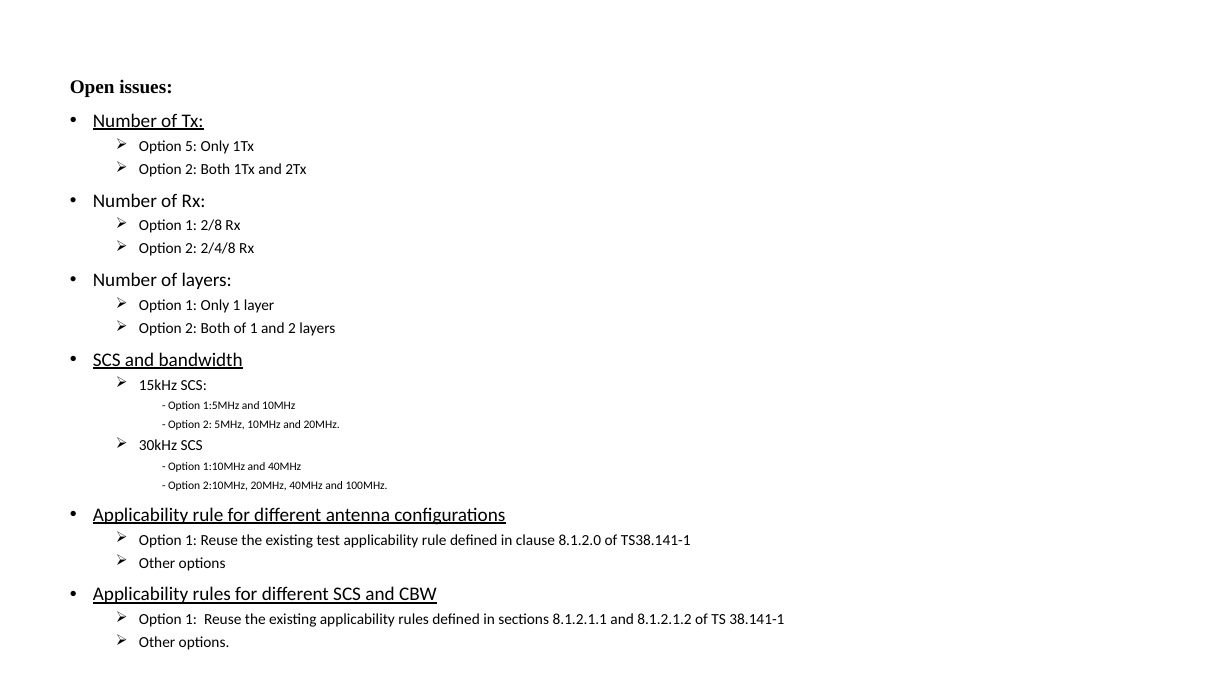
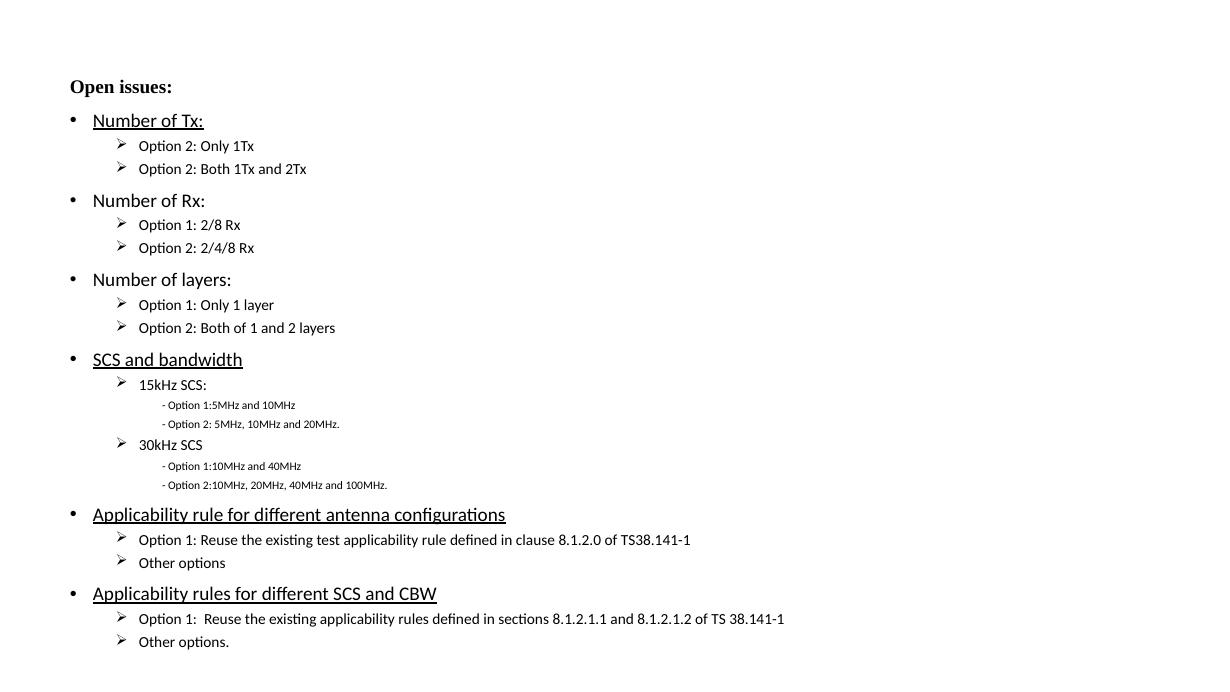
5 at (191, 146): 5 -> 2
